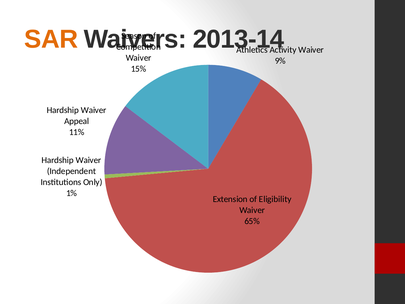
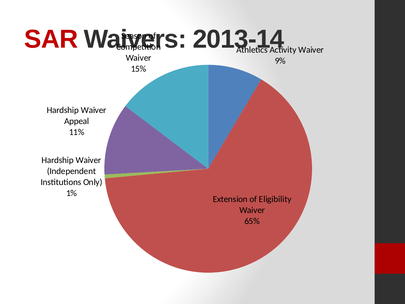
SAR colour: orange -> red
